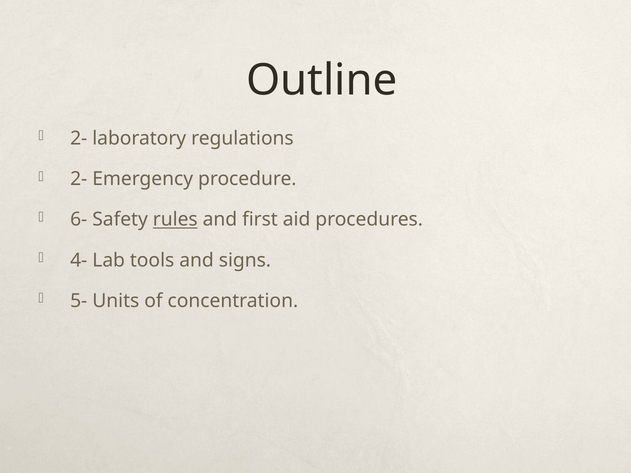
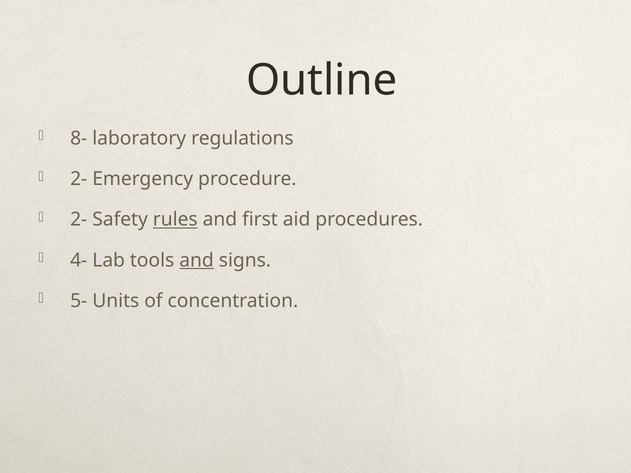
2- at (79, 138): 2- -> 8-
6- at (79, 220): 6- -> 2-
and at (197, 260) underline: none -> present
